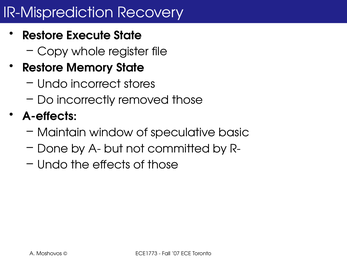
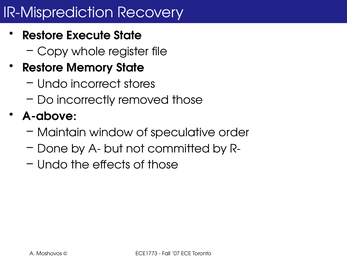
A-effects: A-effects -> A-above
basic: basic -> order
